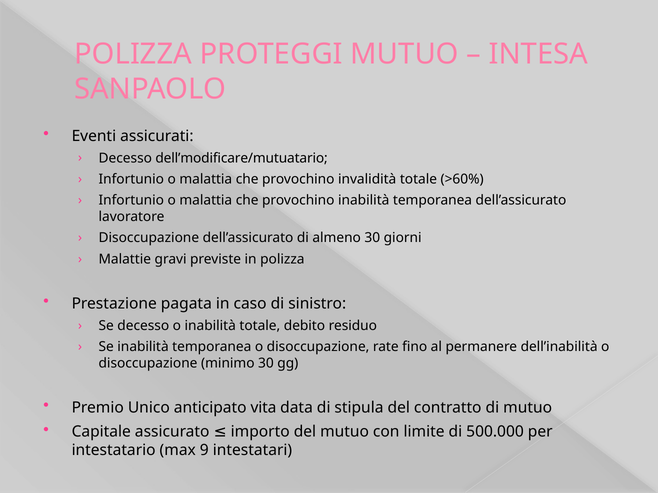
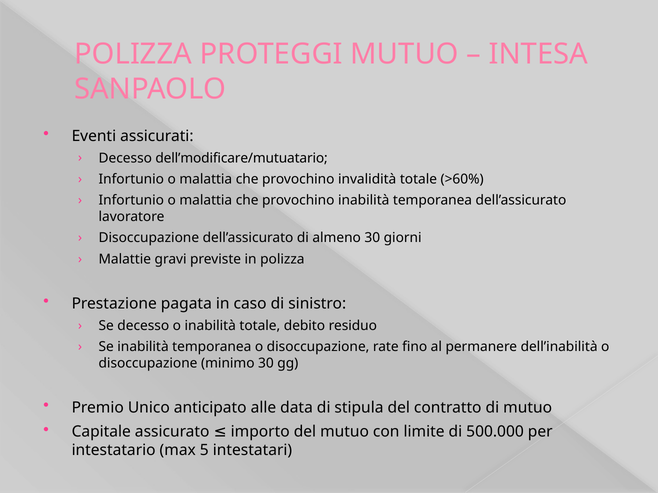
vita: vita -> alle
9: 9 -> 5
